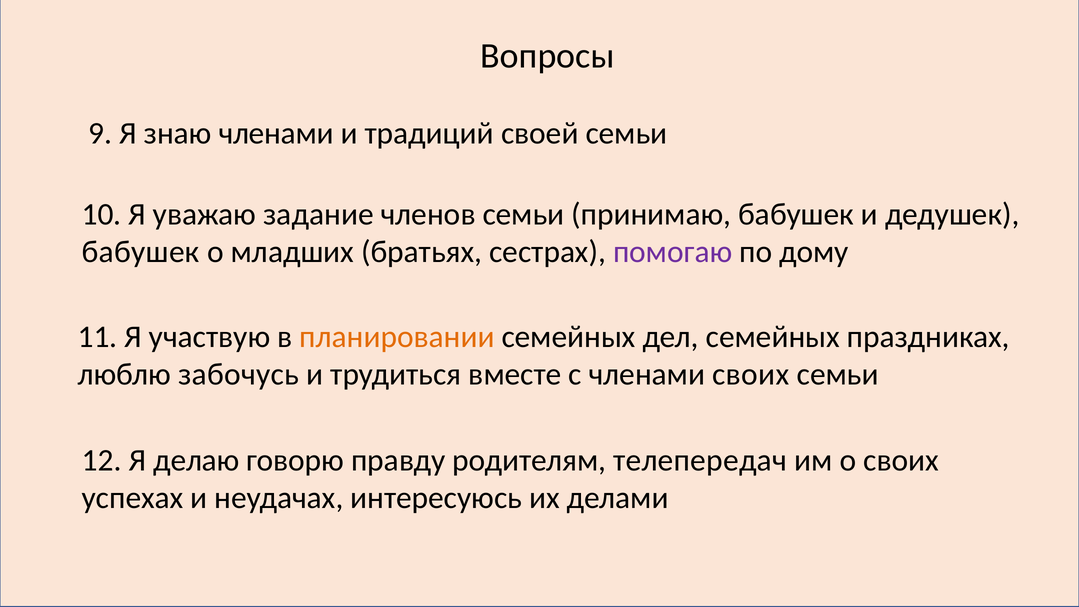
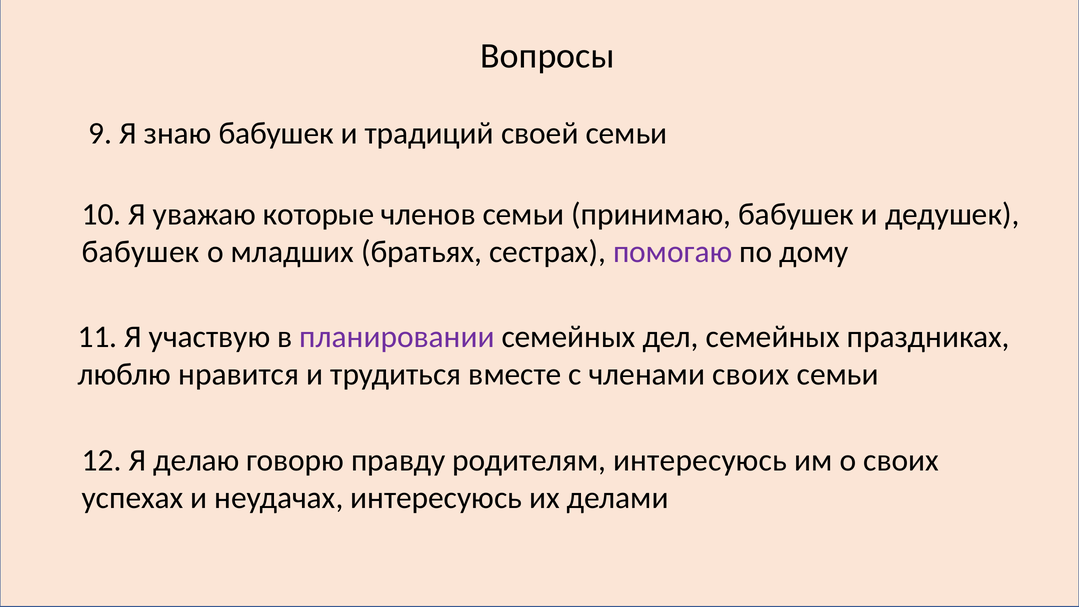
знаю членами: членами -> бабушек
задание: задание -> которые
планировании colour: orange -> purple
забочусь: забочусь -> нравится
родителям телепередач: телепередач -> интересуюсь
